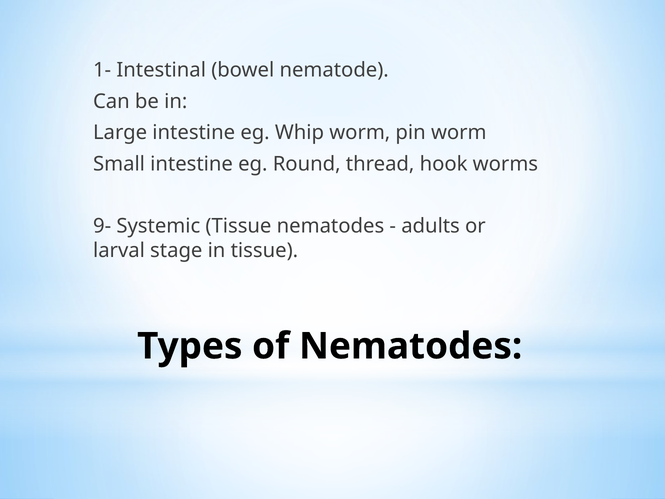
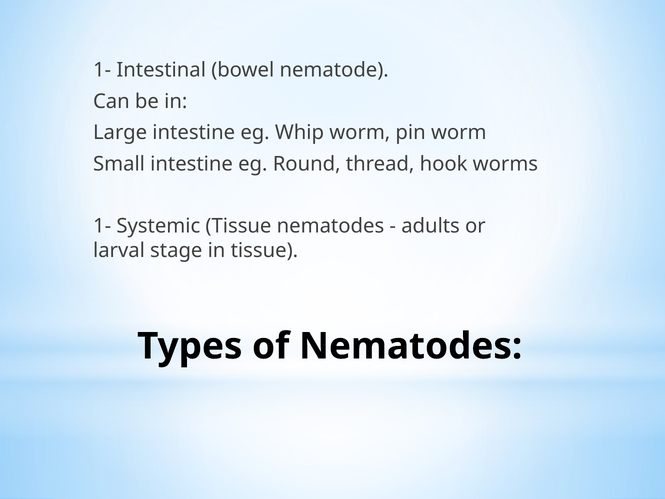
9- at (102, 226): 9- -> 1-
